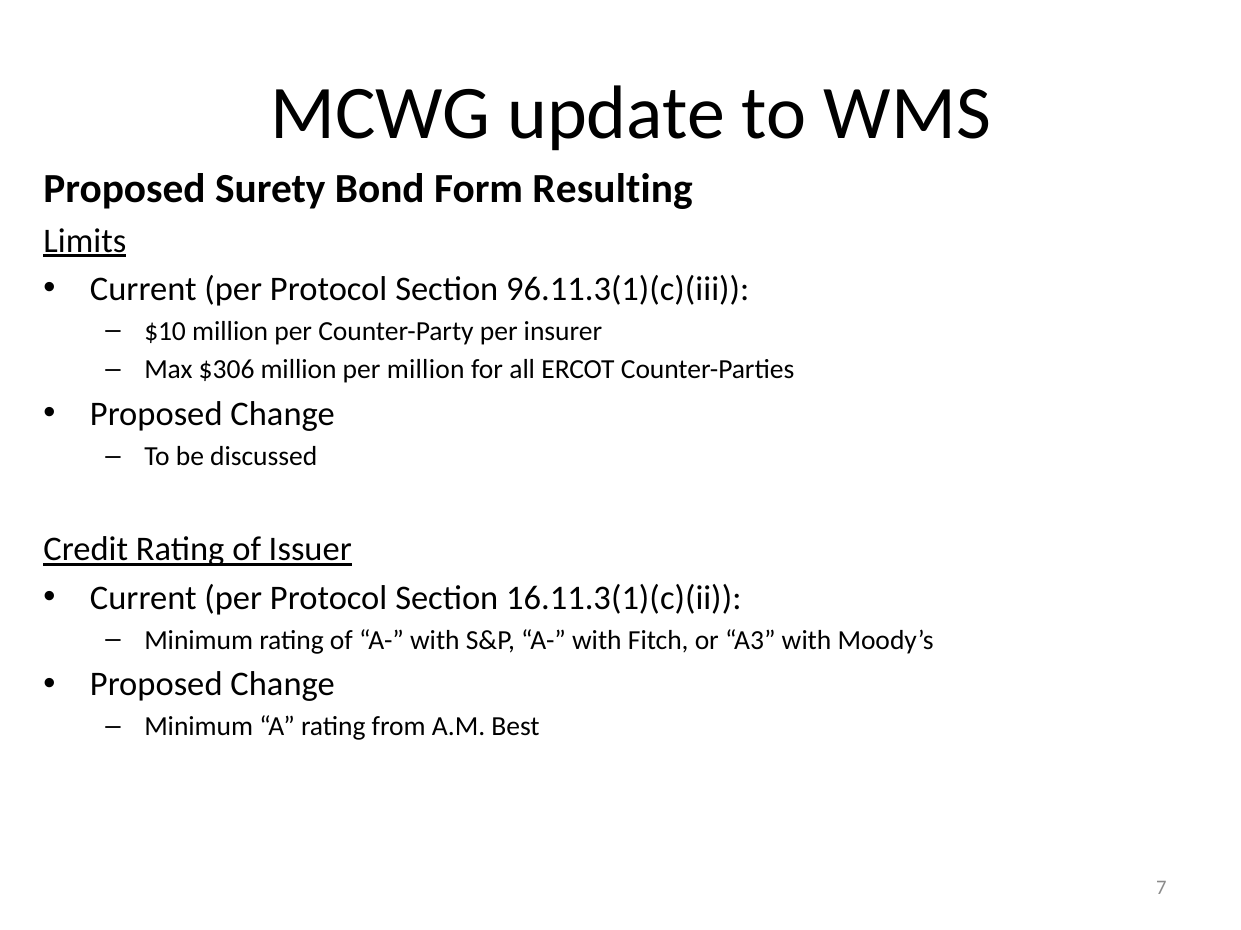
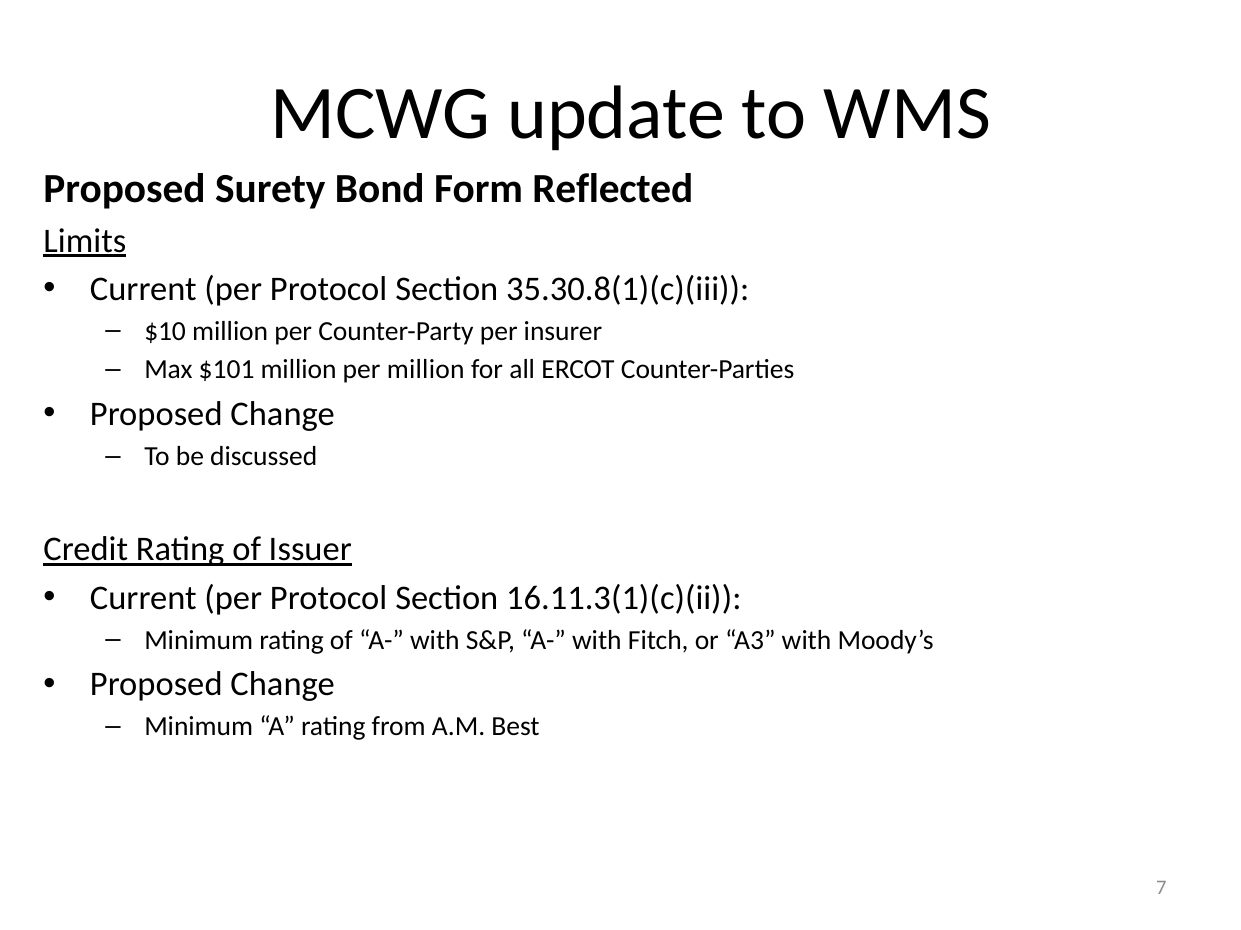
Resulting: Resulting -> Reflected
96.11.3(1)(c)(iii: 96.11.3(1)(c)(iii -> 35.30.8(1)(c)(iii
$306: $306 -> $101
